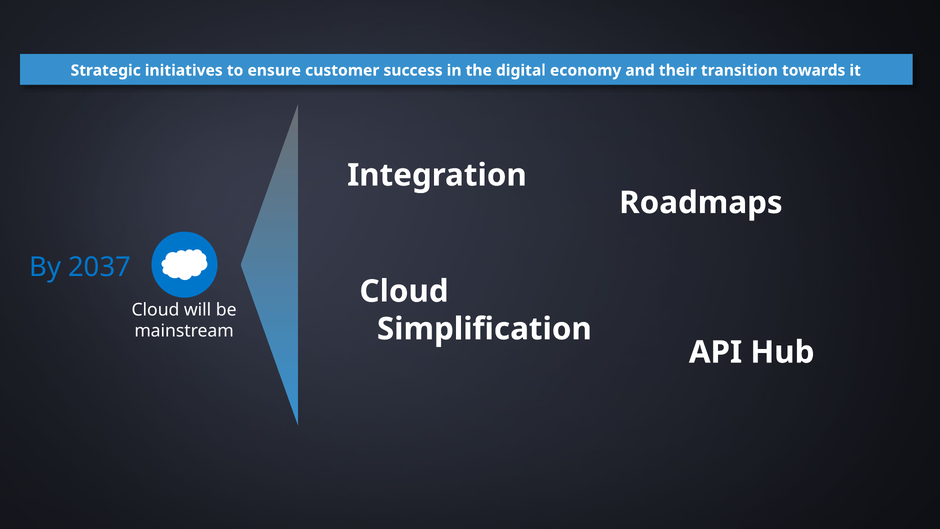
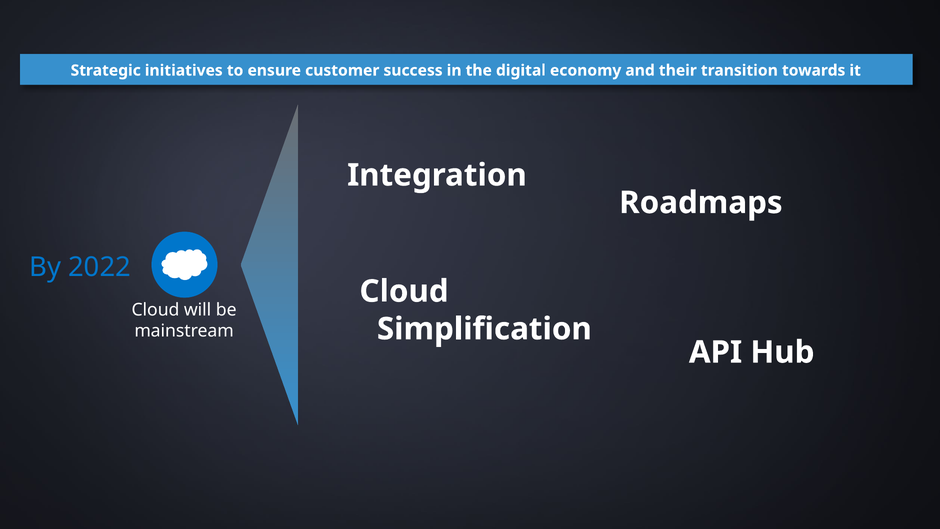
2037: 2037 -> 2022
